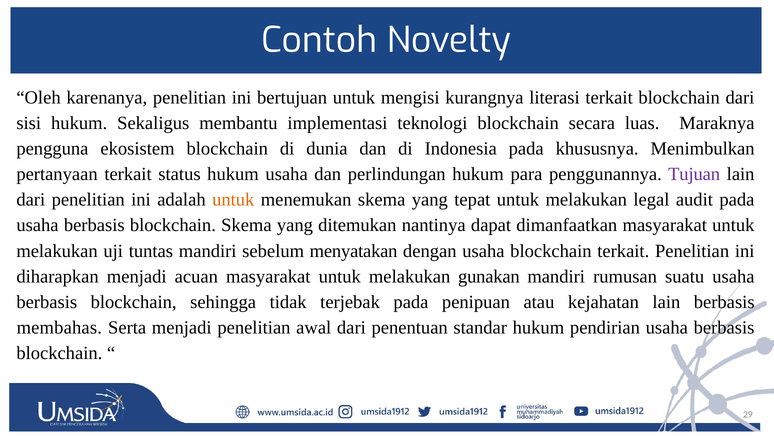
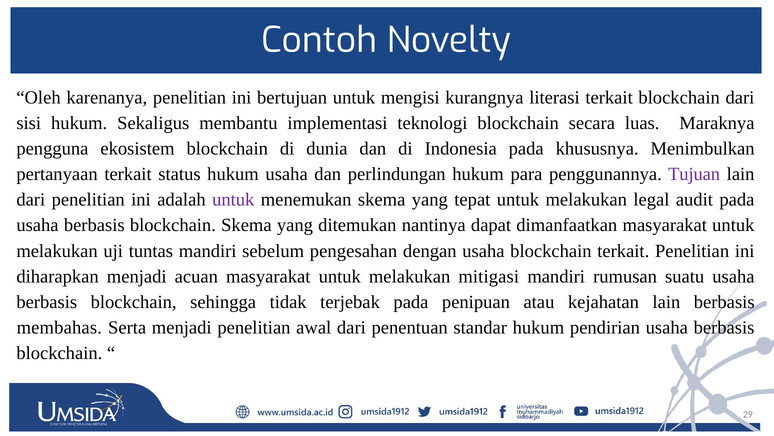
untuk at (233, 199) colour: orange -> purple
menyatakan: menyatakan -> pengesahan
gunakan: gunakan -> mitigasi
